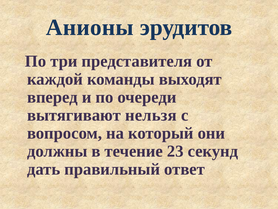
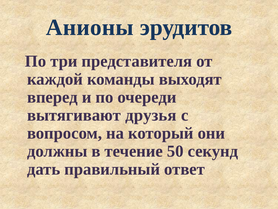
нельзя: нельзя -> друзья
23: 23 -> 50
